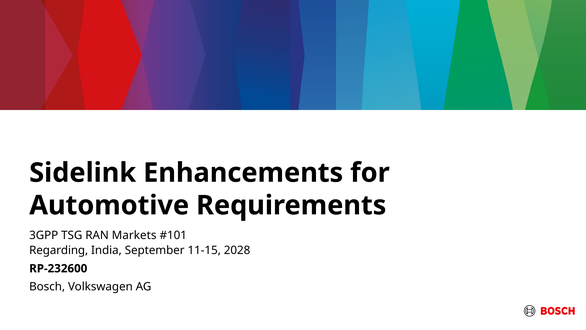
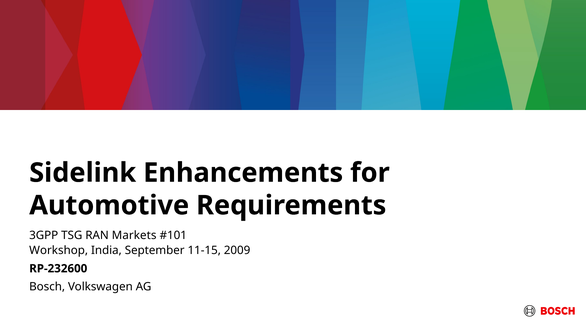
Regarding: Regarding -> Workshop
2028: 2028 -> 2009
